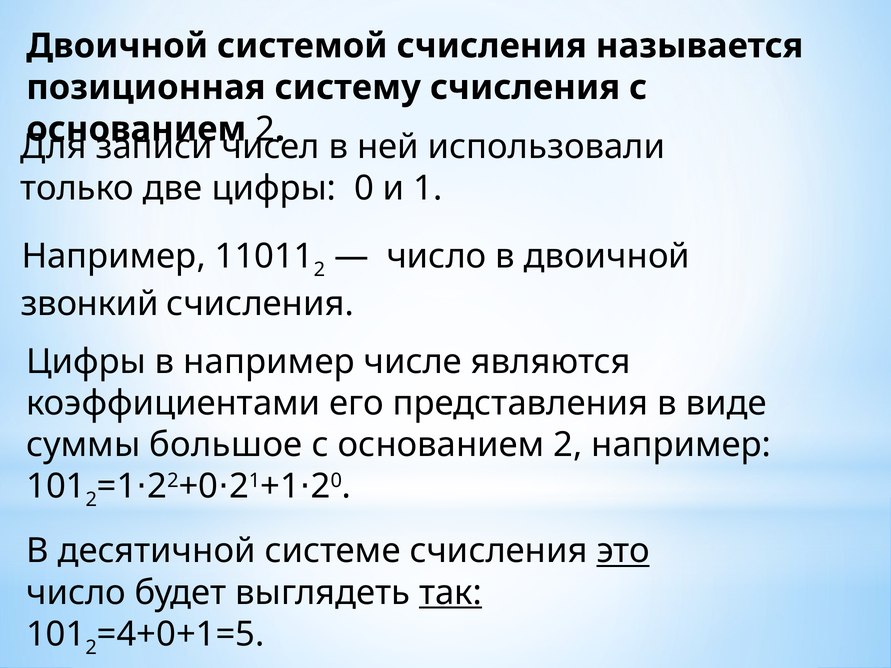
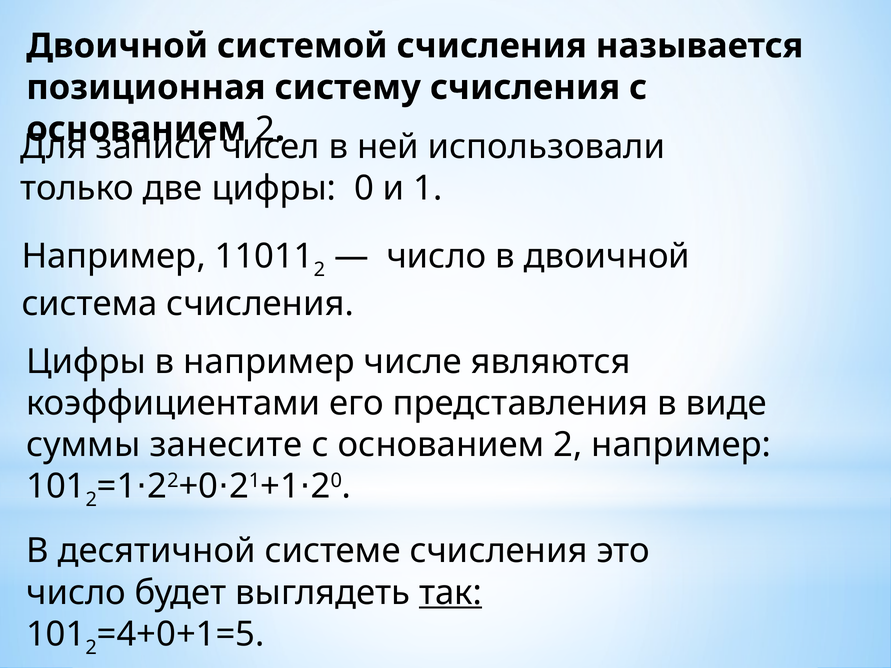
звонкий: звонкий -> система
большое: большое -> занесите
это underline: present -> none
